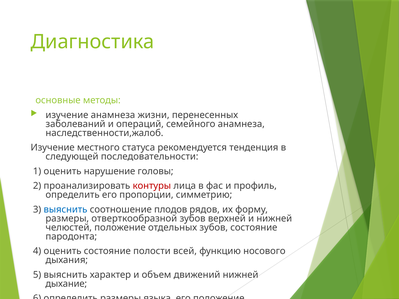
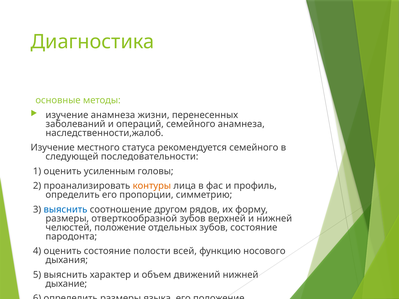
рекомендуется тенденция: тенденция -> семейного
нарушение: нарушение -> усиленным
контуры colour: red -> orange
плодов: плодов -> другом
